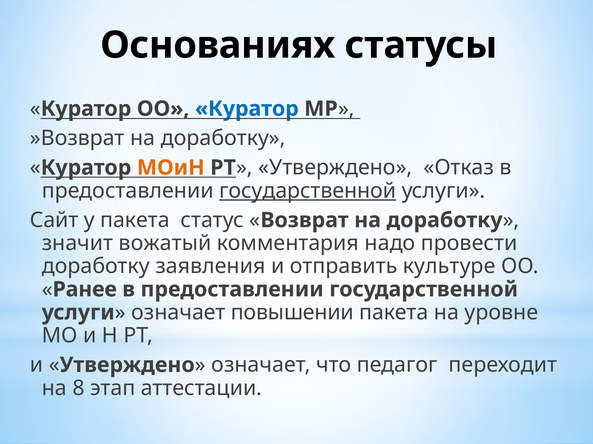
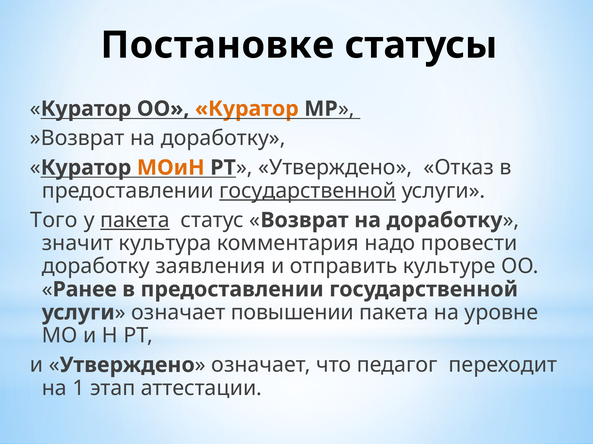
Основаниях: Основаниях -> Постановке
Куратор at (247, 109) colour: blue -> orange
Сайт: Сайт -> Того
пакета at (135, 220) underline: none -> present
вожатый: вожатый -> культура
8: 8 -> 1
